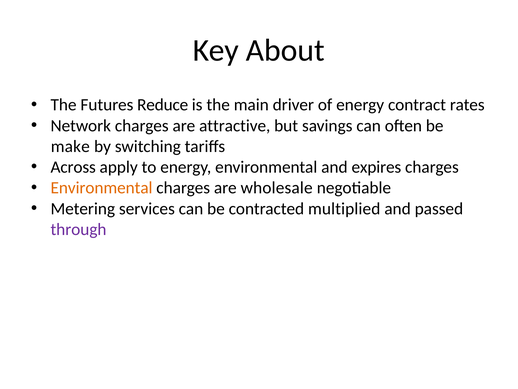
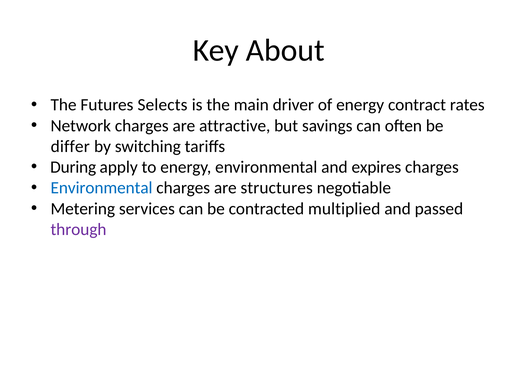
Reduce: Reduce -> Selects
make: make -> differ
Across: Across -> During
Environmental at (102, 188) colour: orange -> blue
wholesale: wholesale -> structures
